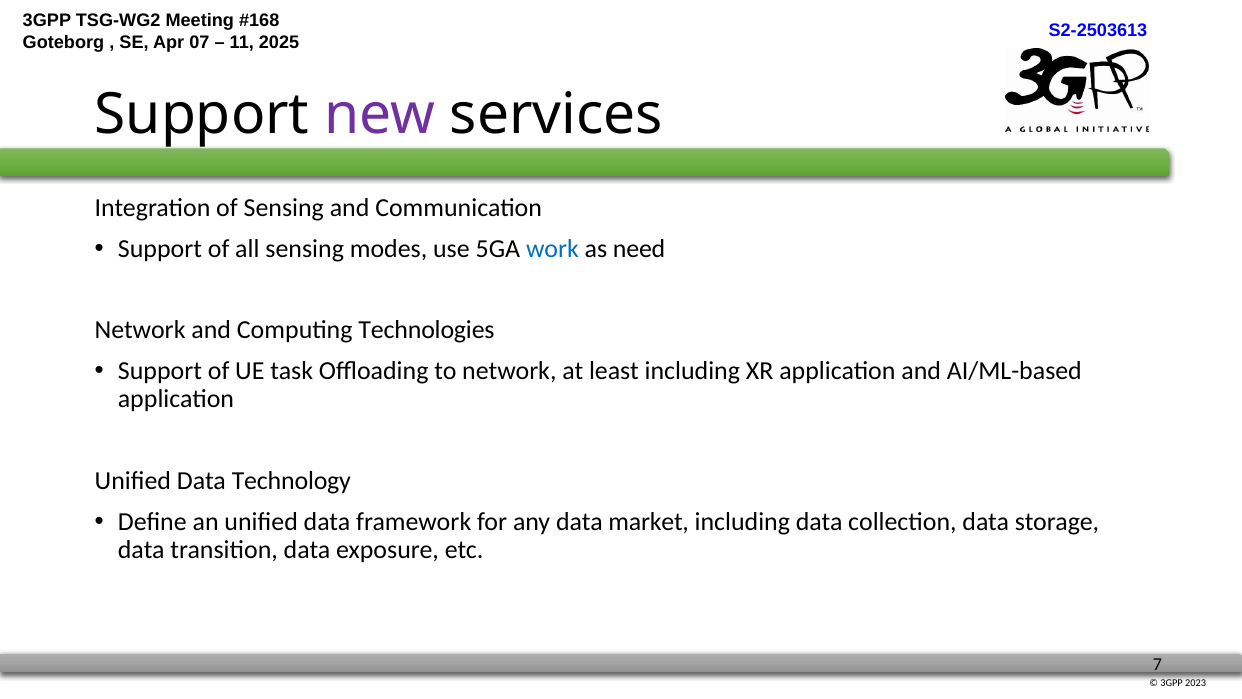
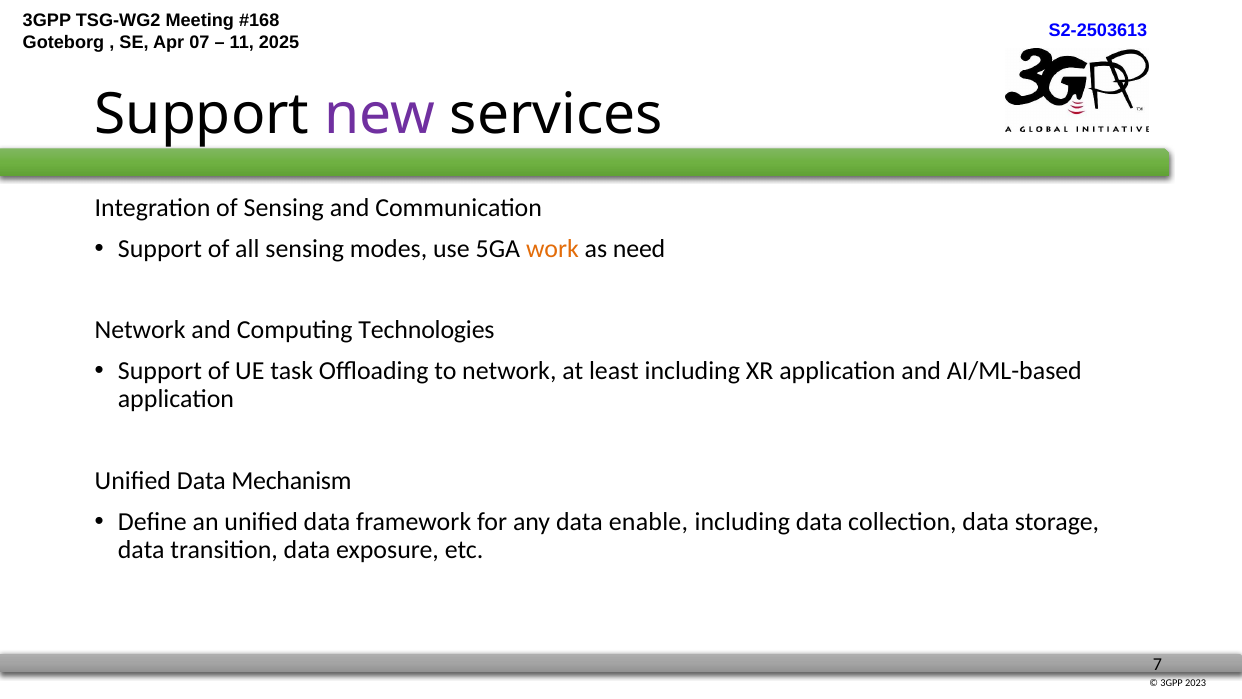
work colour: blue -> orange
Technology: Technology -> Mechanism
market: market -> enable
